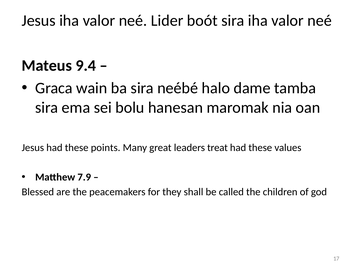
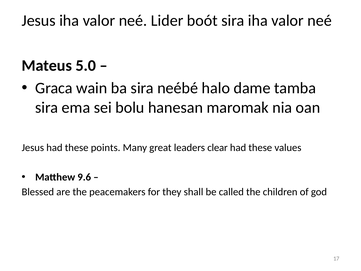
9.4: 9.4 -> 5.0
treat: treat -> clear
7.9: 7.9 -> 9.6
